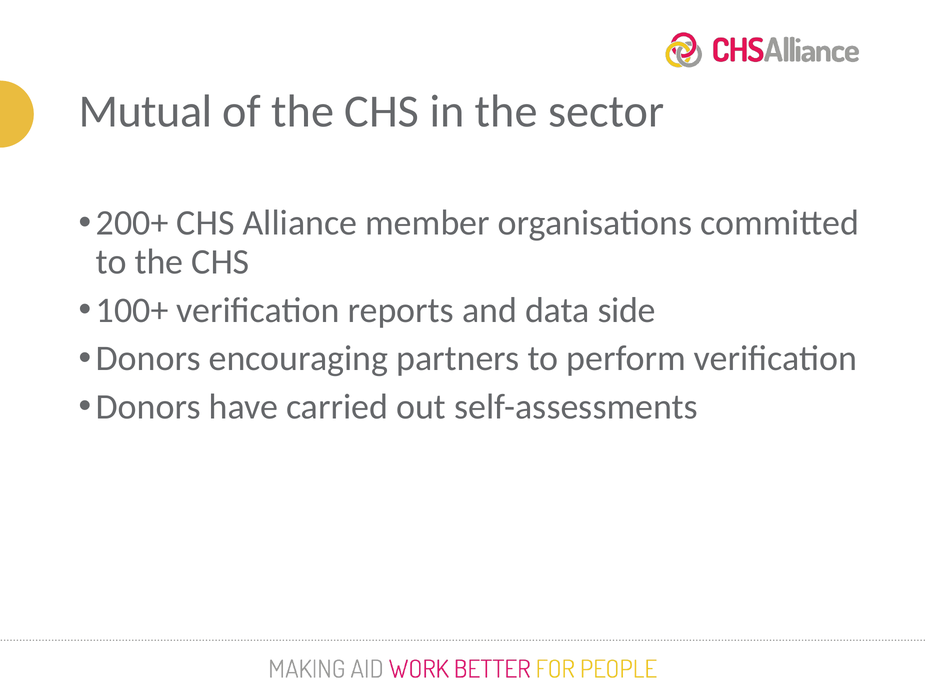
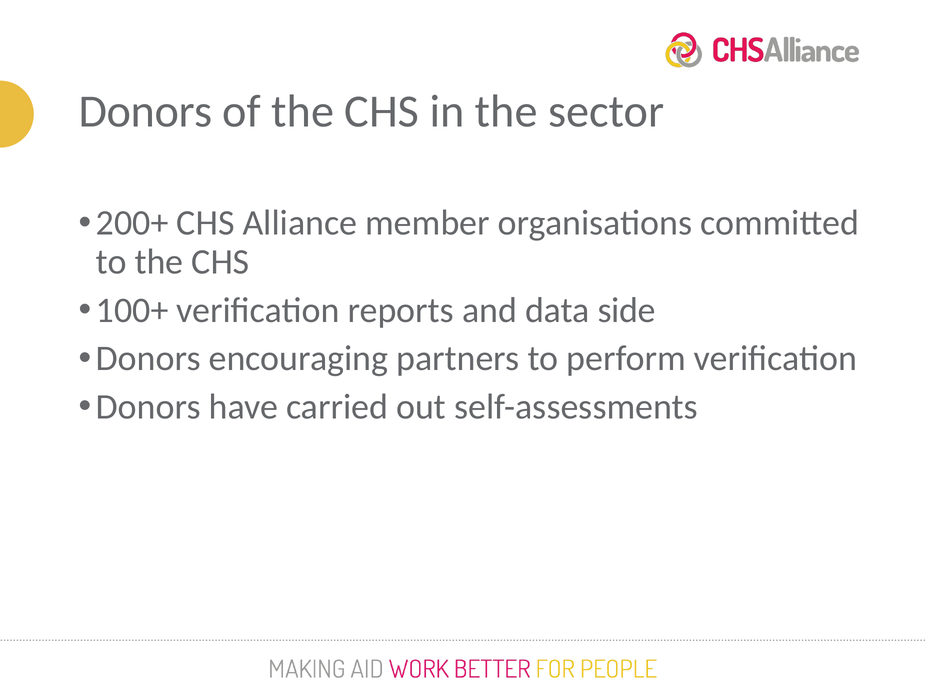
Mutual at (146, 112): Mutual -> Donors
